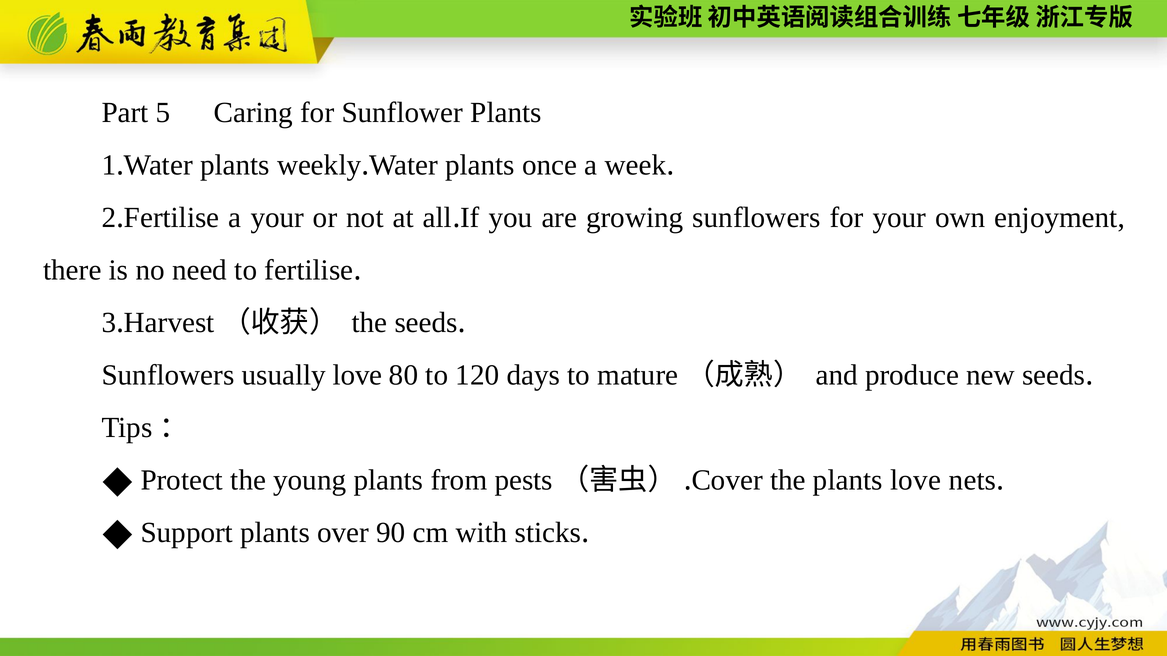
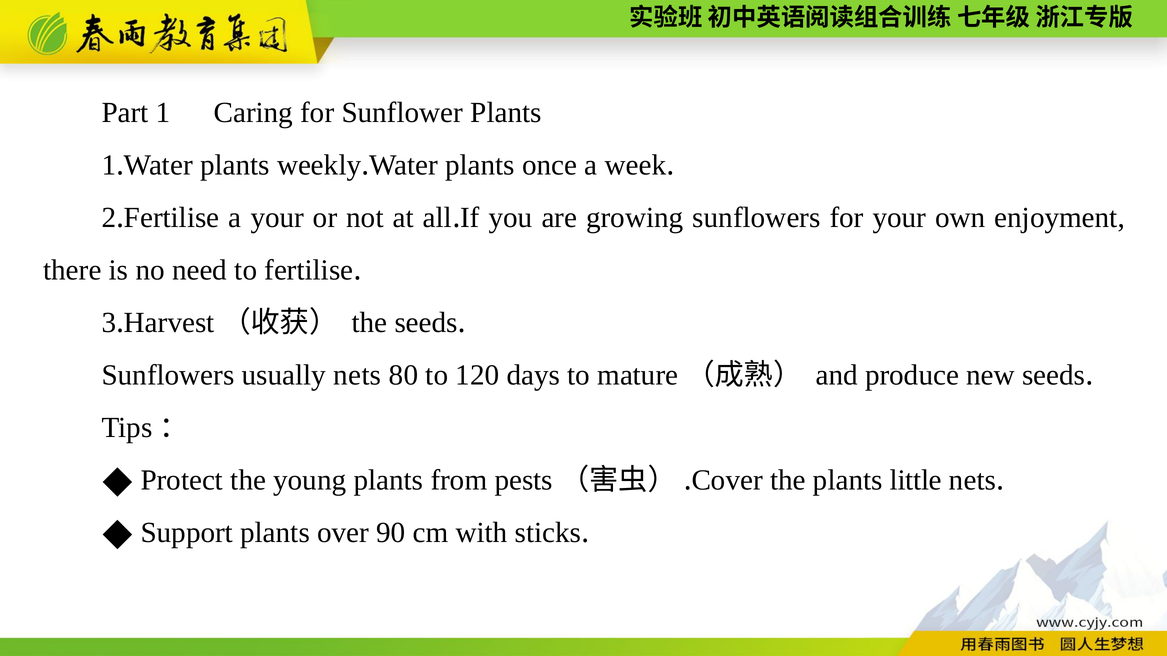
Part 5: 5 -> 1
usually love: love -> nets
plants love: love -> little
